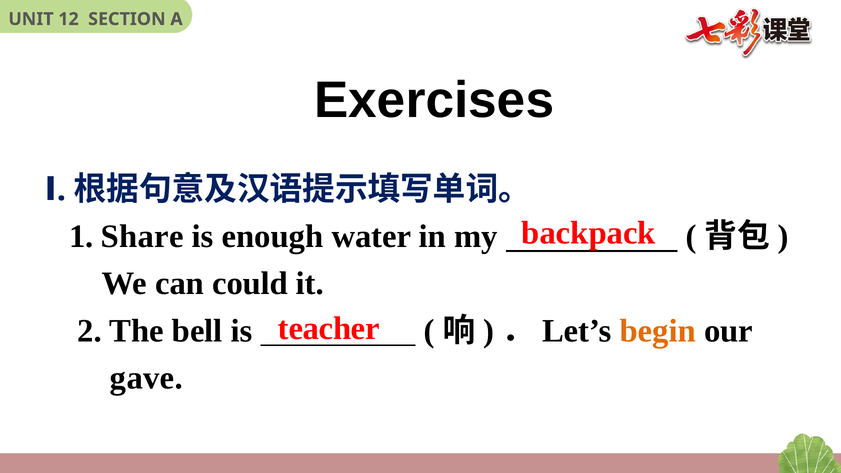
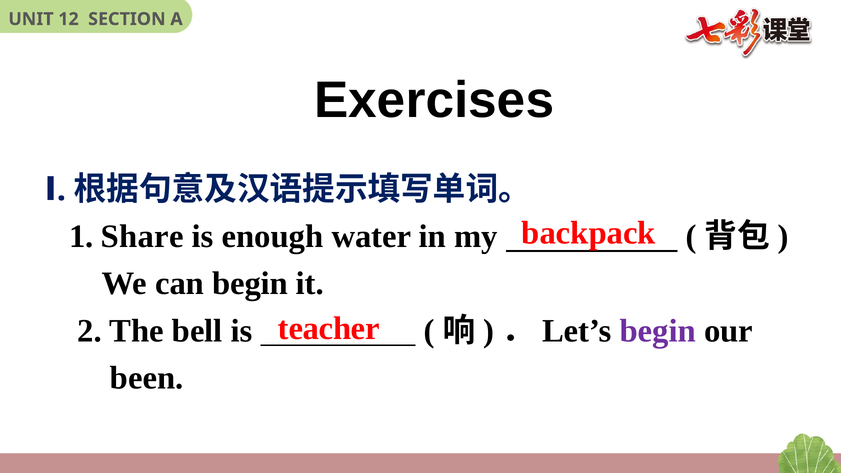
can could: could -> begin
begin at (658, 331) colour: orange -> purple
gave: gave -> been
